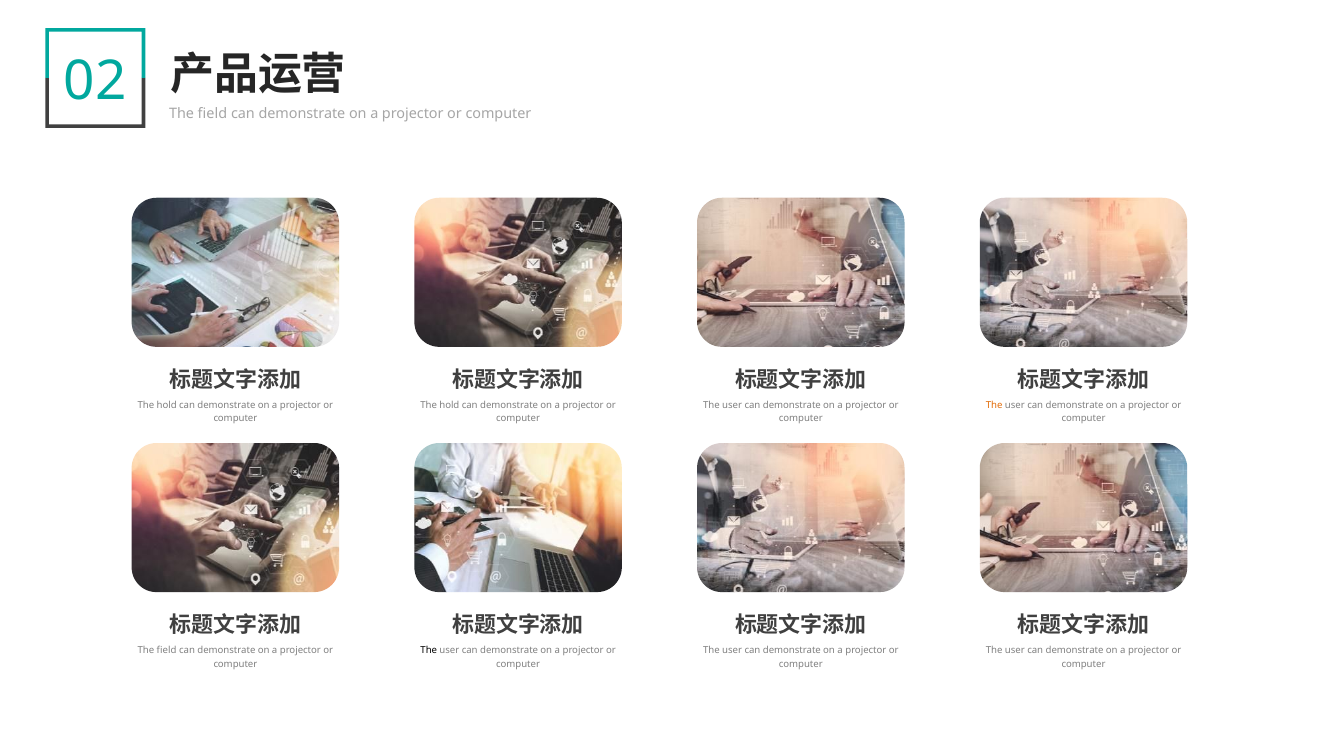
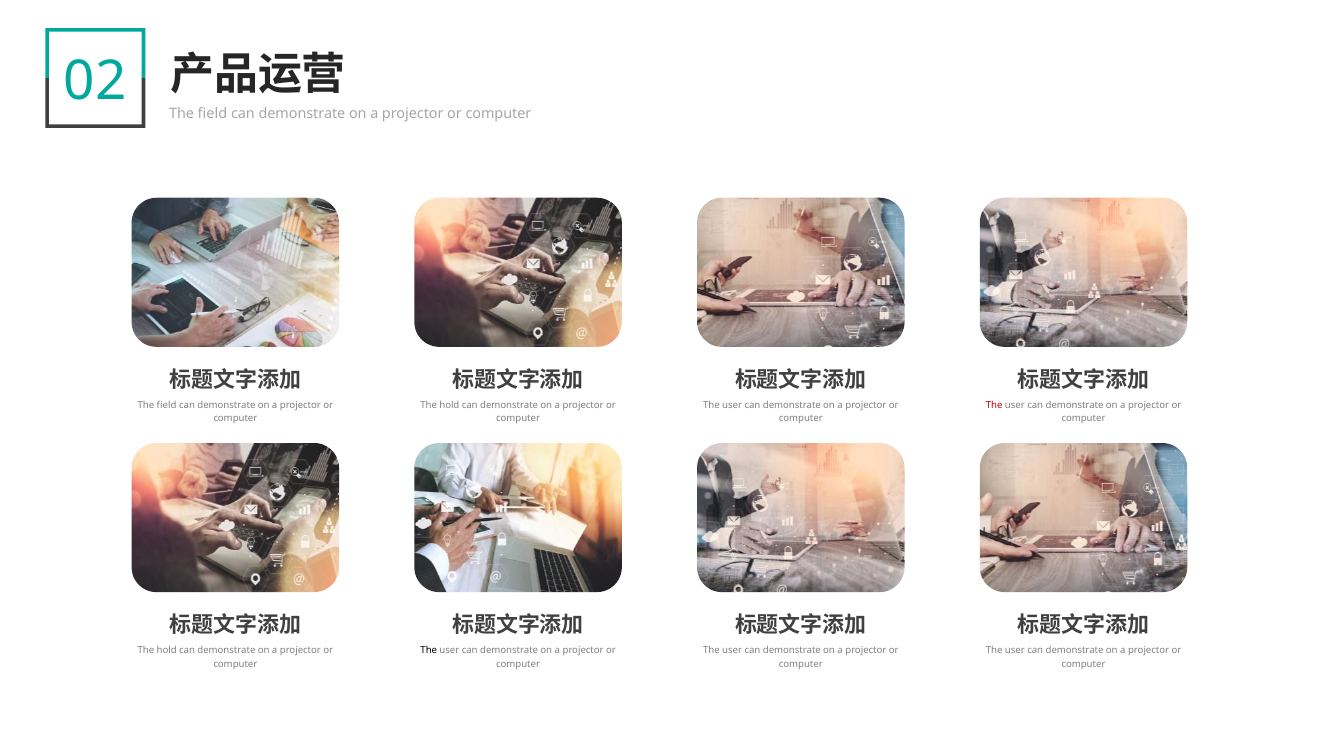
hold at (167, 405): hold -> field
The at (994, 405) colour: orange -> red
field at (167, 651): field -> hold
